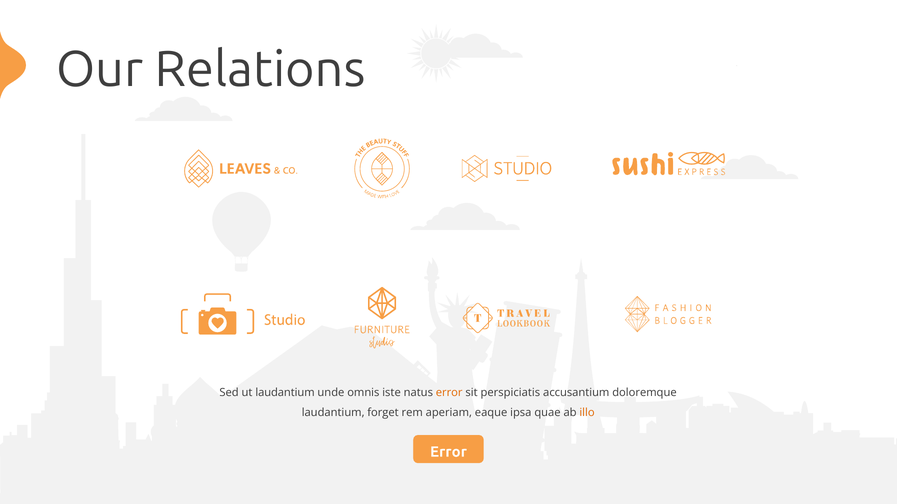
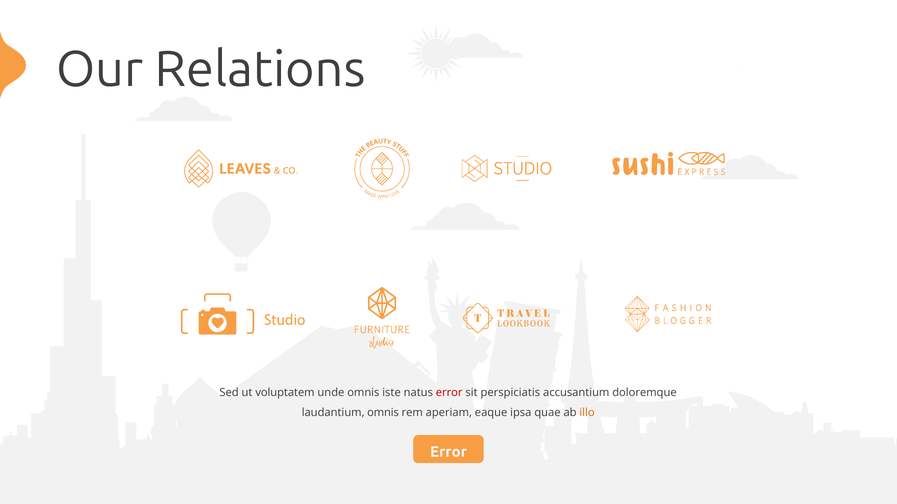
ut laudantium: laudantium -> voluptatem
error at (449, 393) colour: orange -> red
laudantium forget: forget -> omnis
